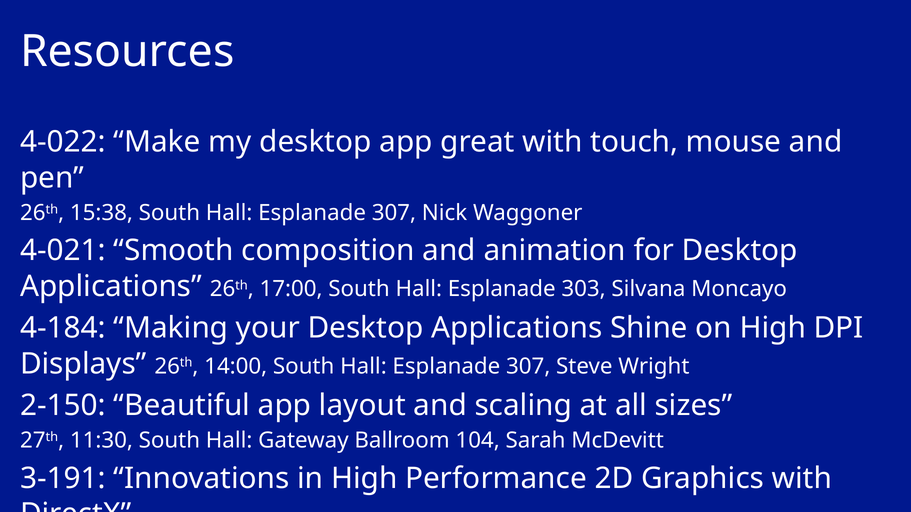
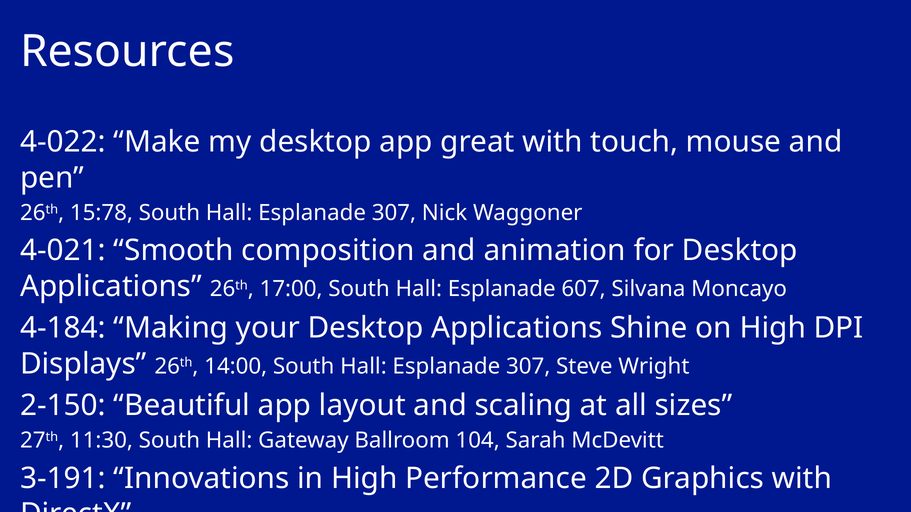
15:38: 15:38 -> 15:78
303: 303 -> 607
